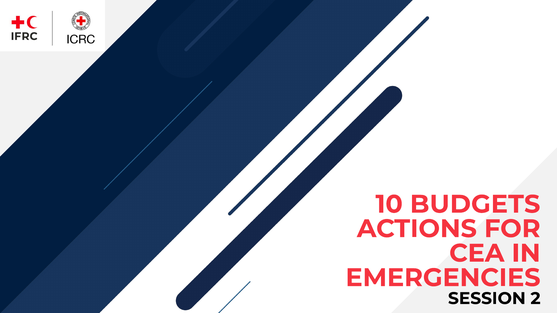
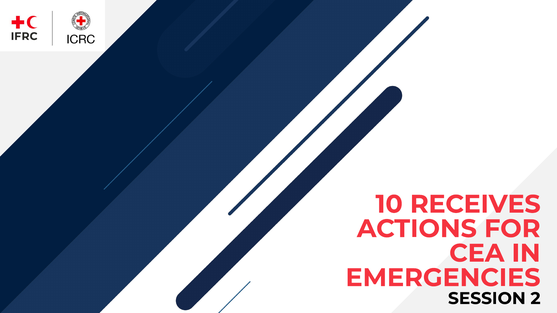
BUDGETS: BUDGETS -> RECEIVES
